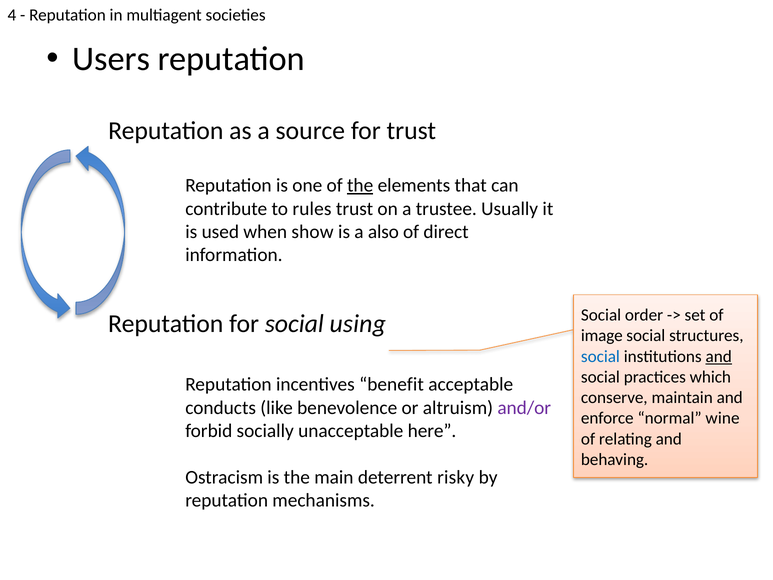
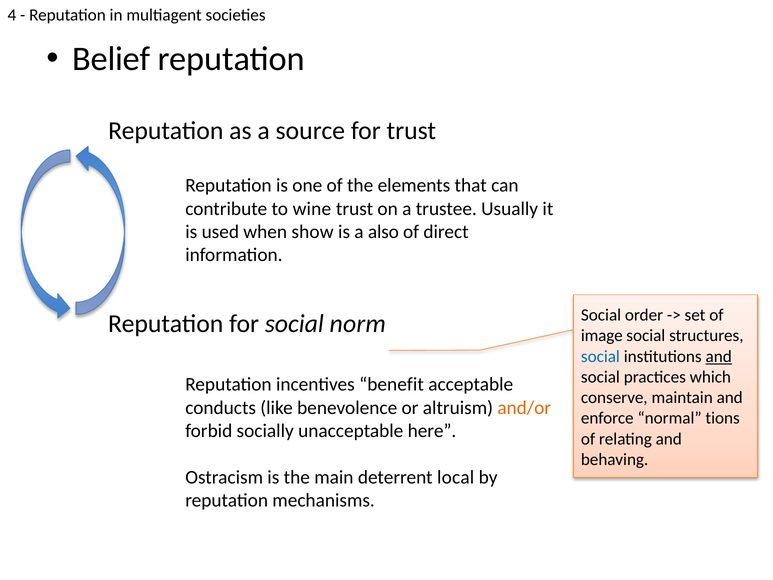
Users: Users -> Belief
the at (360, 185) underline: present -> none
rules: rules -> wine
using: using -> norm
and/or colour: purple -> orange
wine: wine -> tions
risky: risky -> local
